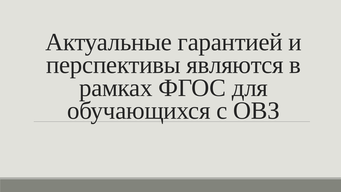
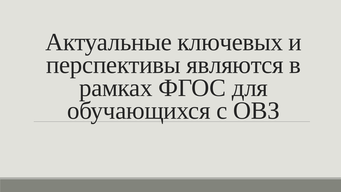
гарантией: гарантией -> ключевых
